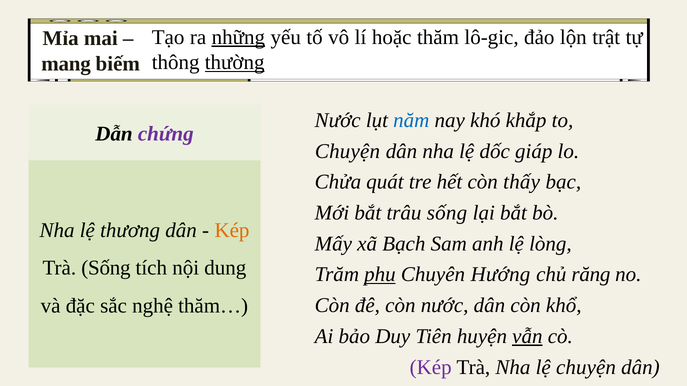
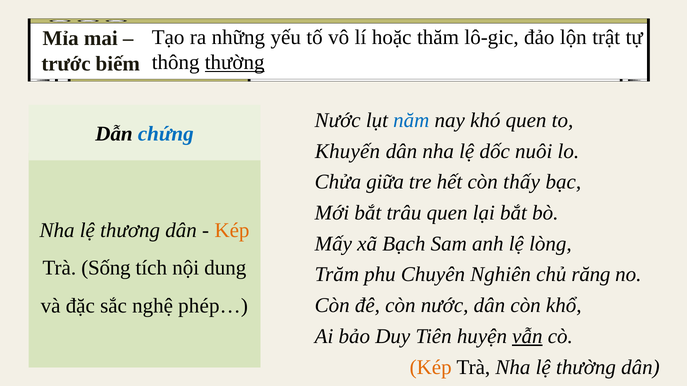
những underline: present -> none
mang: mang -> trước
khó khắp: khắp -> quen
chứng colour: purple -> blue
Chuyện at (348, 151): Chuyện -> Khuyến
giáp: giáp -> nuôi
quát: quát -> giữa
trâu sống: sống -> quen
phu underline: present -> none
Hướng: Hướng -> Nghiên
thăm…: thăm… -> phép…
Kép at (431, 368) colour: purple -> orange
lệ chuyện: chuyện -> thường
